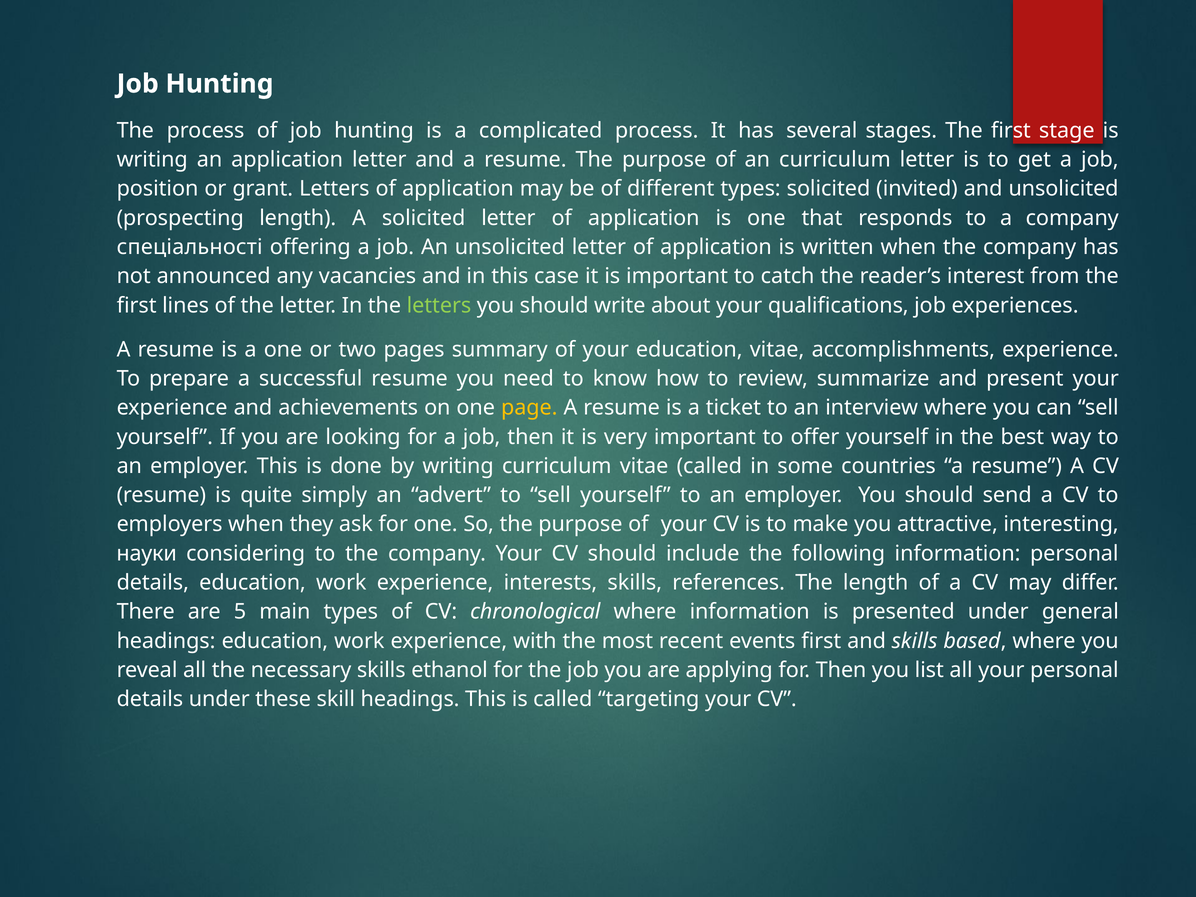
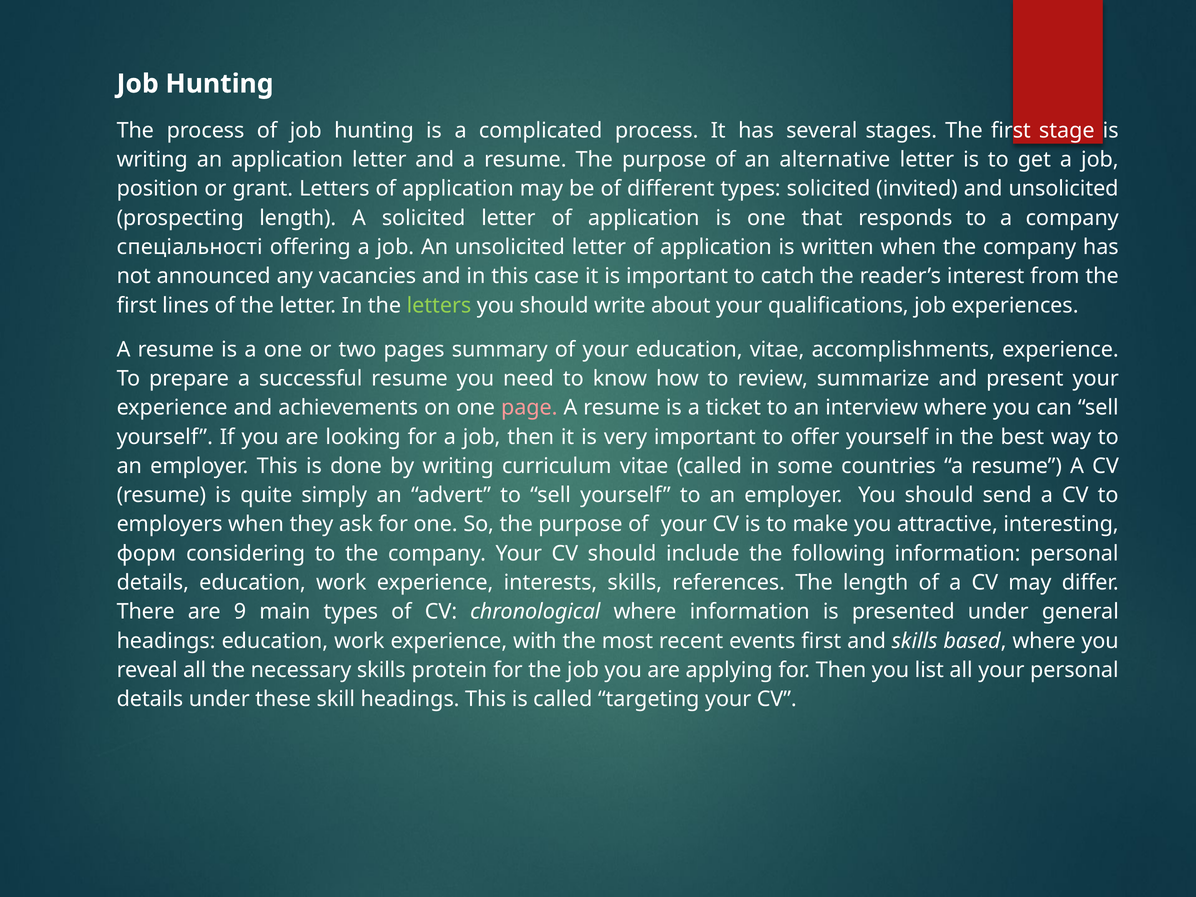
an curriculum: curriculum -> alternative
page colour: yellow -> pink
науки: науки -> форм
5: 5 -> 9
ethanol: ethanol -> protein
